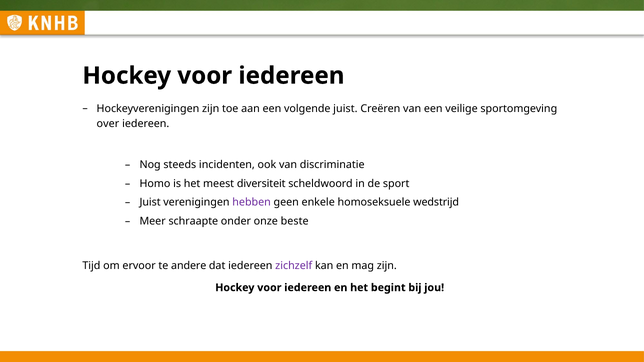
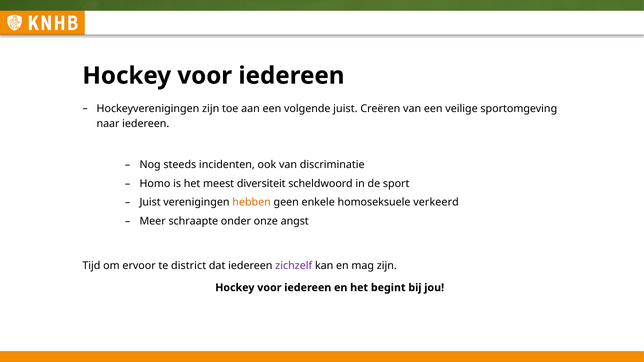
over: over -> naar
hebben colour: purple -> orange
wedstrijd: wedstrijd -> verkeerd
beste: beste -> angst
andere: andere -> district
